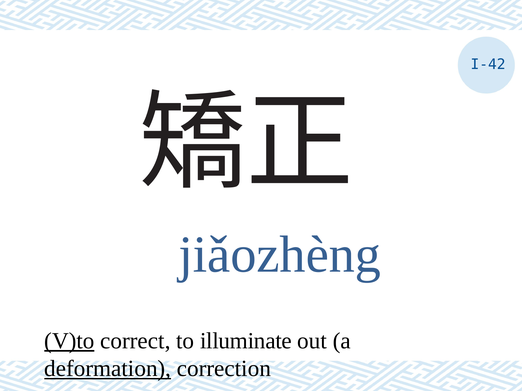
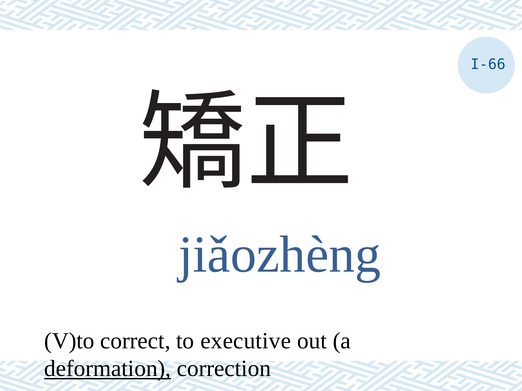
I-42: I-42 -> I-66
V)to underline: present -> none
illuminate: illuminate -> executive
